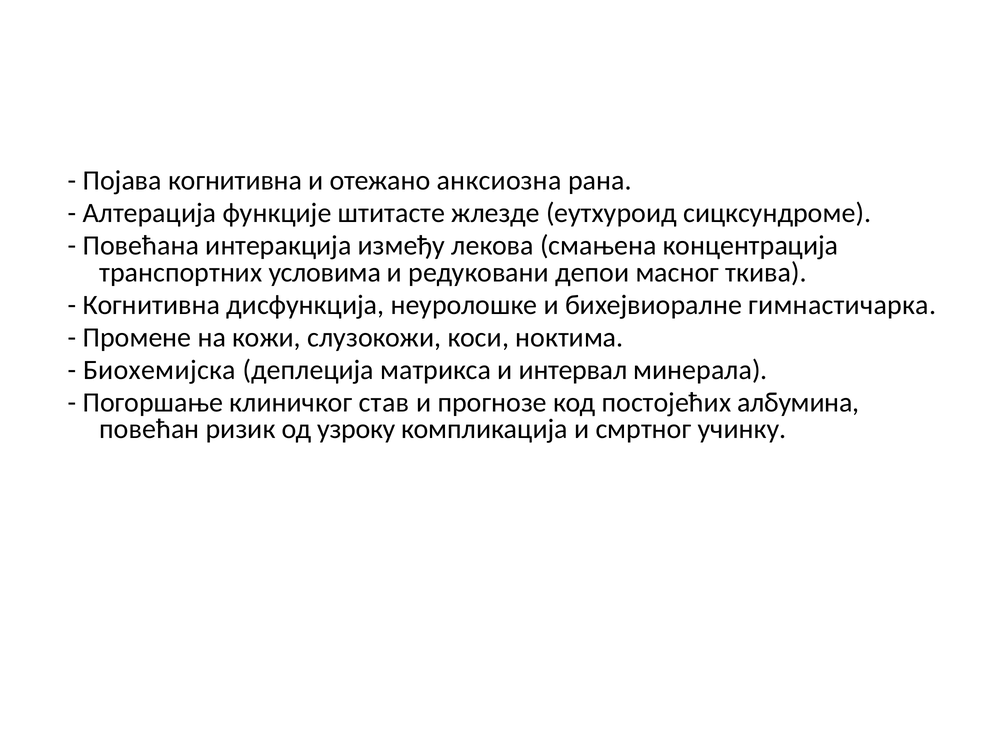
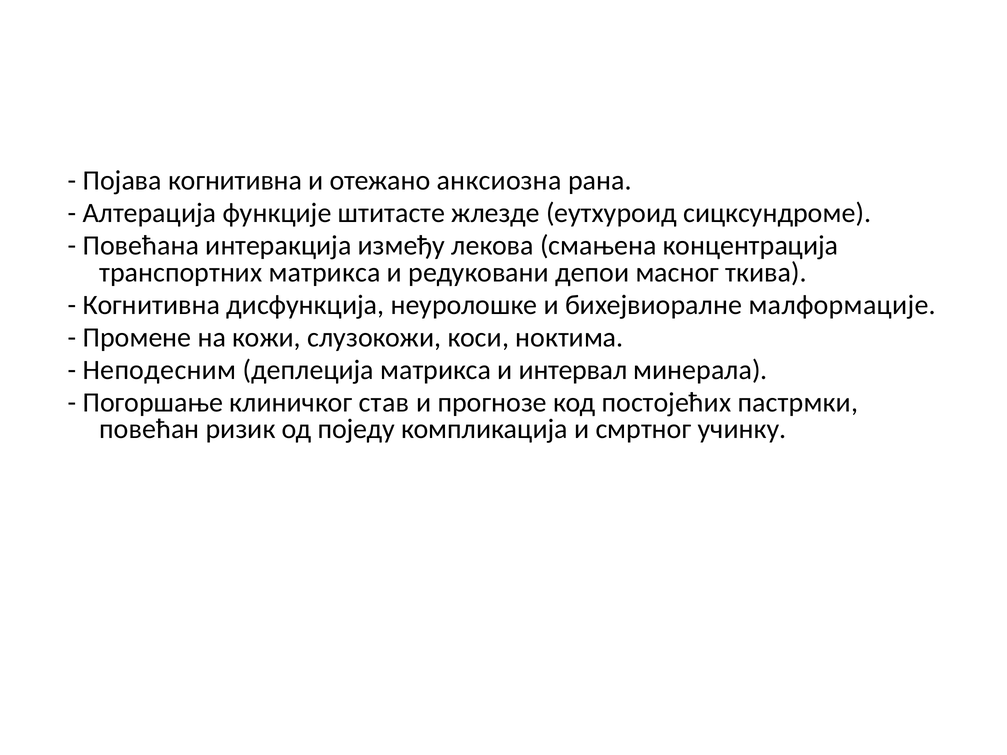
транспортних условима: условима -> матрикса
гимнастичарка: гимнастичарка -> малформације
Биохемијска: Биохемијска -> Неподесним
албумина: албумина -> пастрмки
узроку: узроку -> поједу
